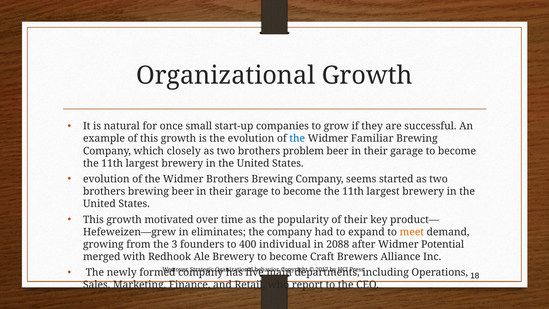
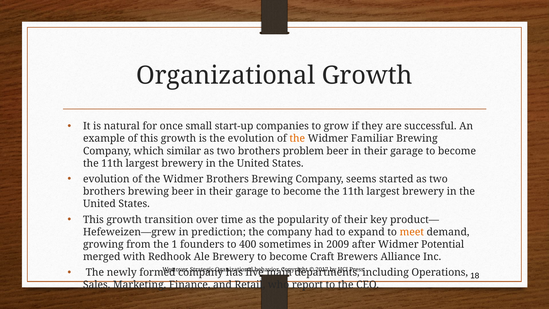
the at (297, 139) colour: blue -> orange
closely: closely -> similar
motivated: motivated -> transition
eliminates: eliminates -> prediction
3: 3 -> 1
individual: individual -> sometimes
2088: 2088 -> 2009
